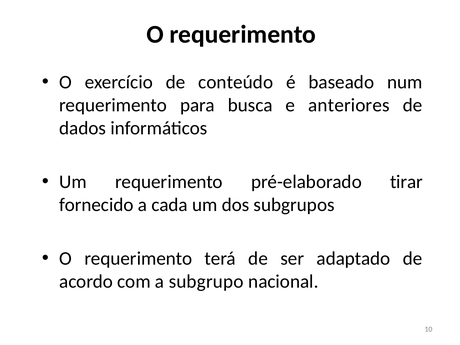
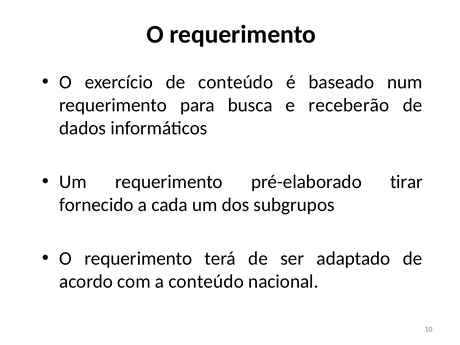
anteriores: anteriores -> receberão
a subgrupo: subgrupo -> conteúdo
